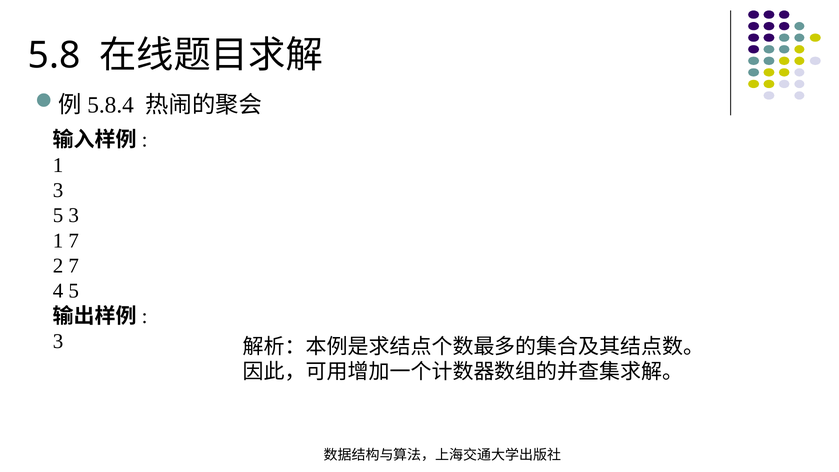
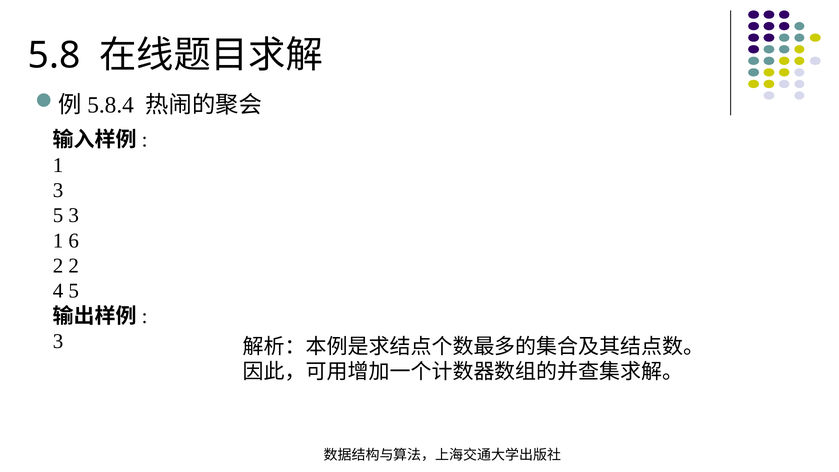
1 7: 7 -> 6
2 7: 7 -> 2
